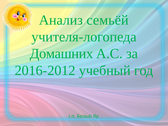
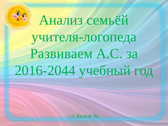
Домашних: Домашних -> Развиваем
2016-2012: 2016-2012 -> 2016-2044
